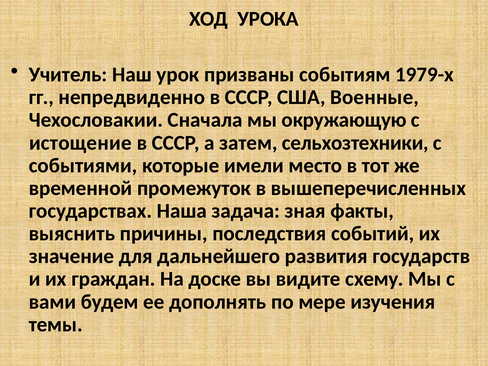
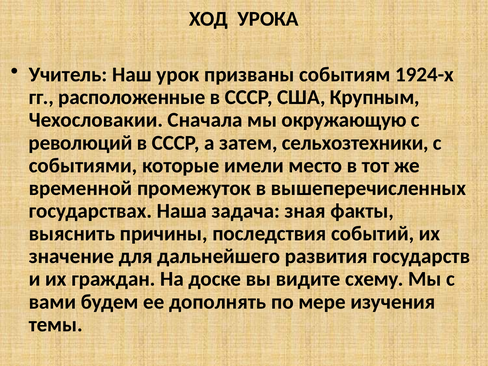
1979-х: 1979-х -> 1924-х
непредвиденно: непредвиденно -> расположенные
Военные: Военные -> Крупным
истощение: истощение -> революций
